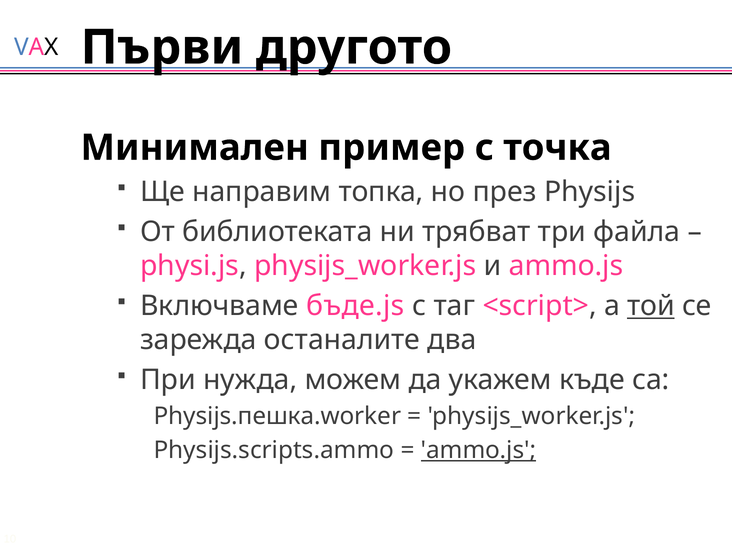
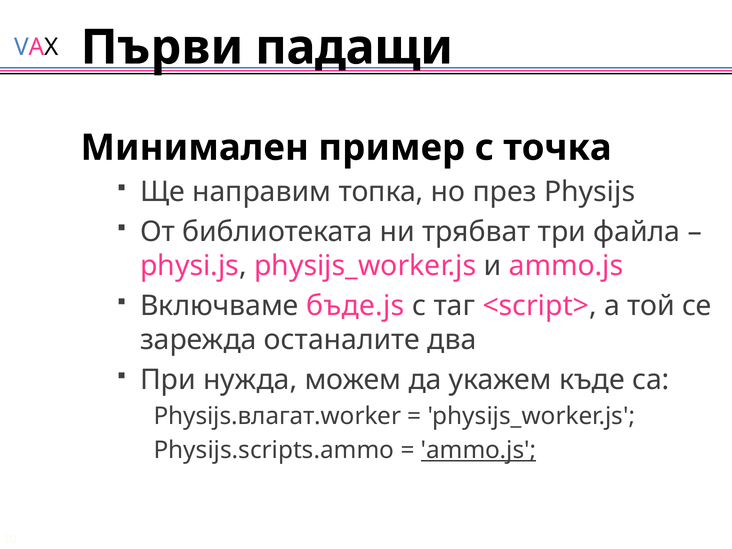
другото: другото -> падащи
той underline: present -> none
Physijs.пешка.worker: Physijs.пешка.worker -> Physijs.влагат.worker
